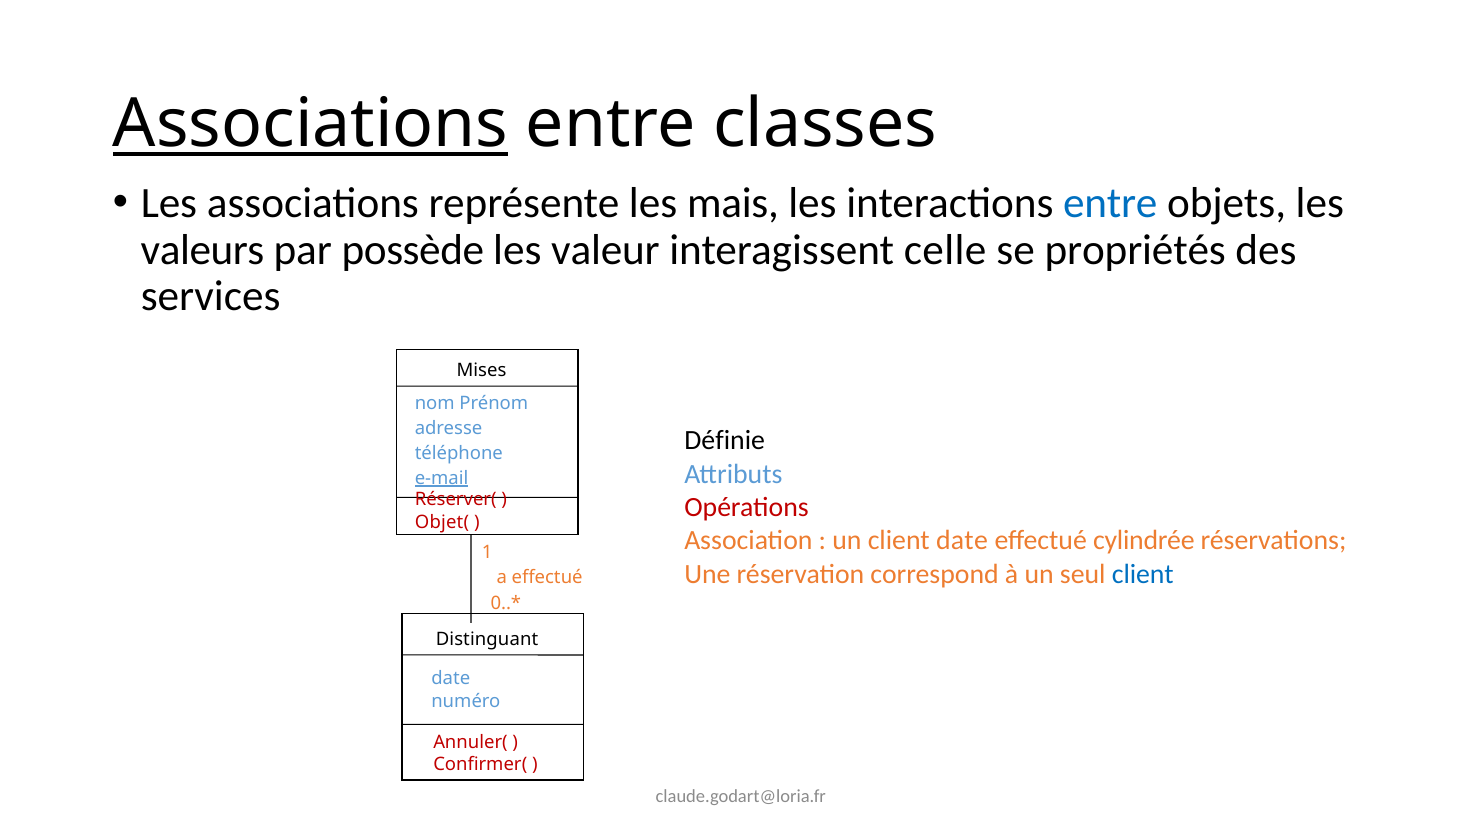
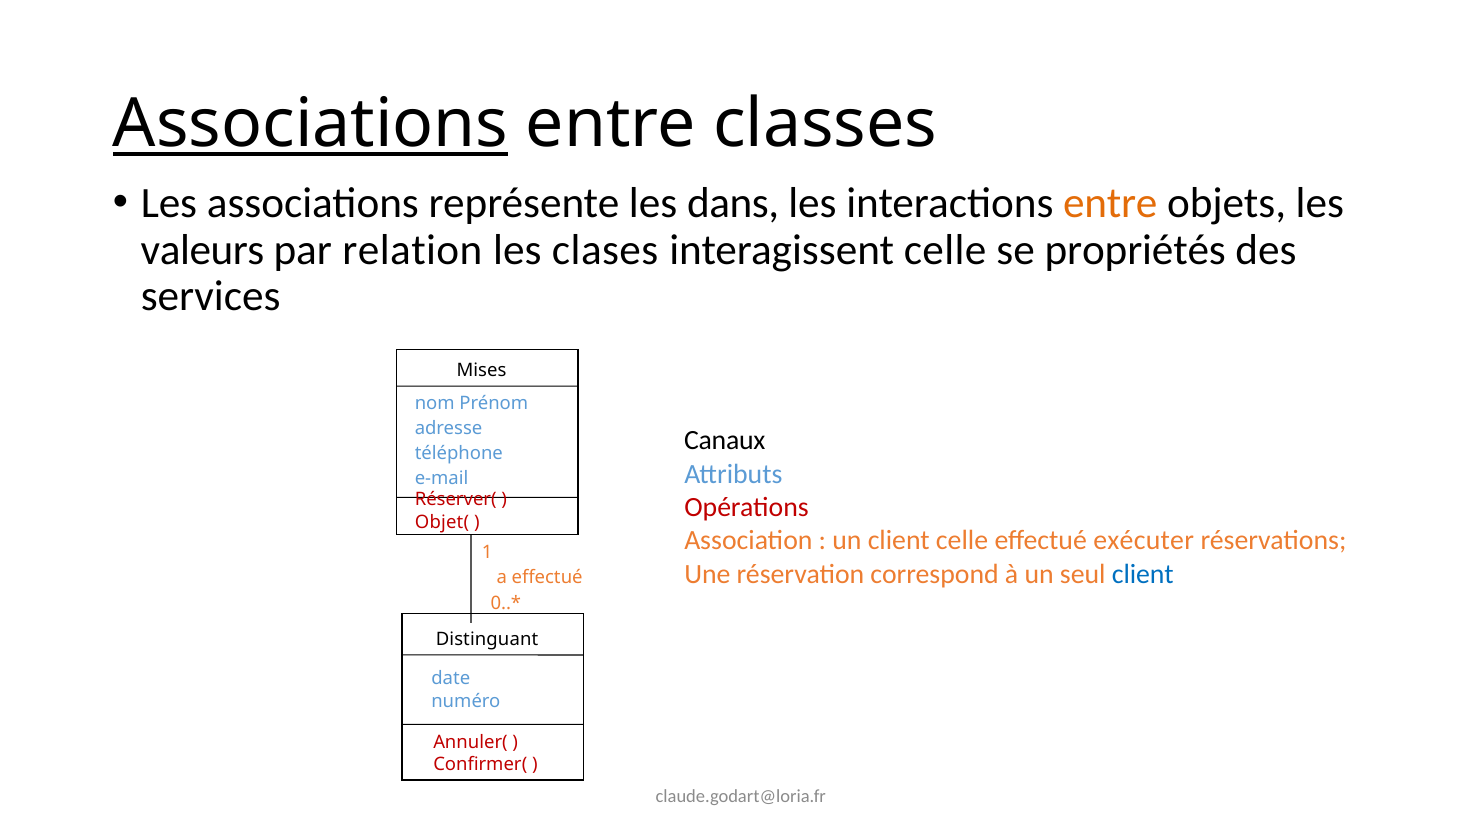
mais: mais -> dans
entre at (1110, 203) colour: blue -> orange
possède: possède -> relation
valeur: valeur -> clases
Définie: Définie -> Canaux
e-mail underline: present -> none
client date: date -> celle
cylindrée: cylindrée -> exécuter
